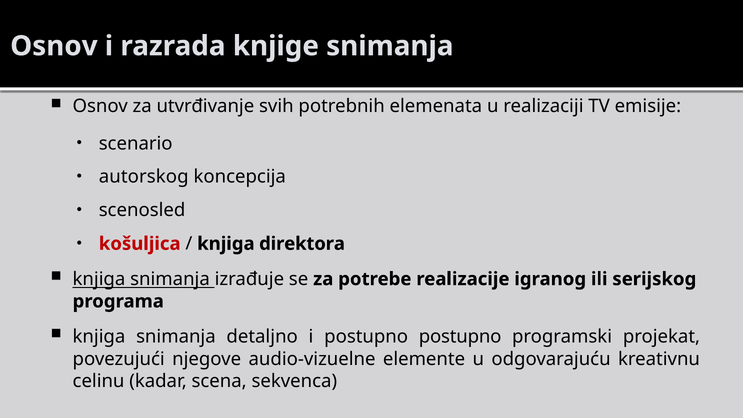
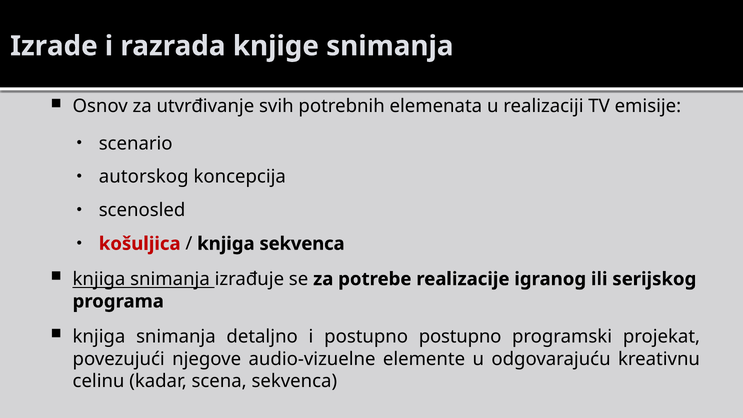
Osnov at (54, 46): Osnov -> Izrade
knjiga direktora: direktora -> sekvenca
